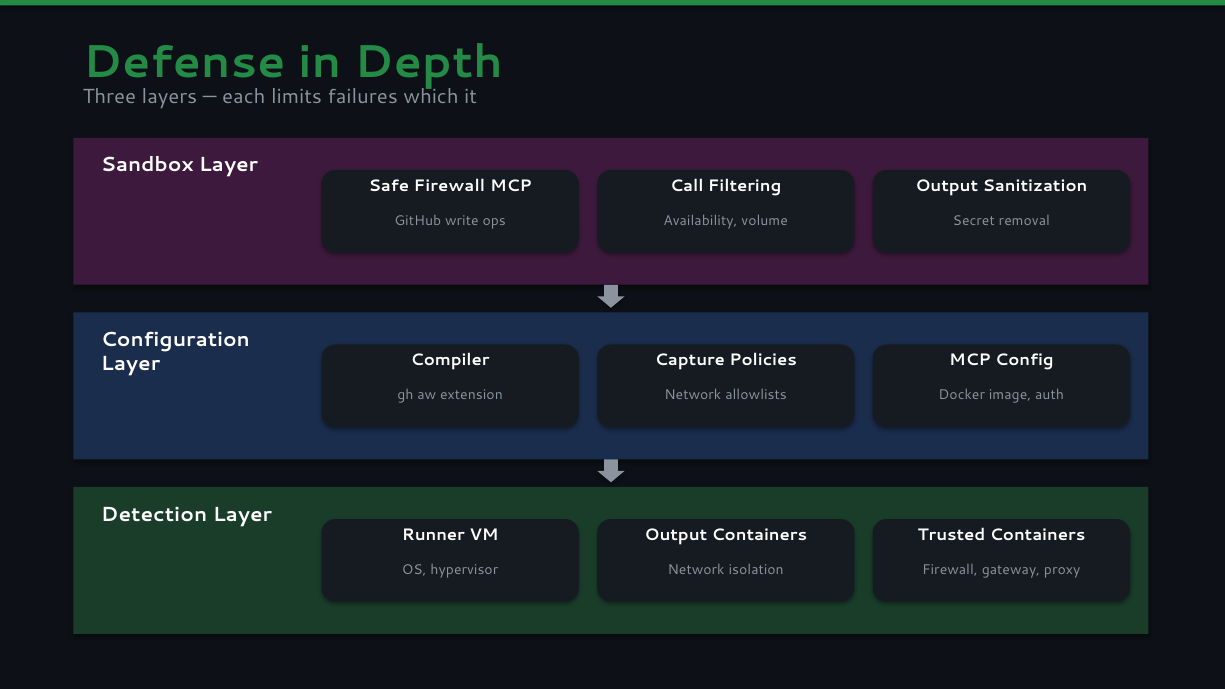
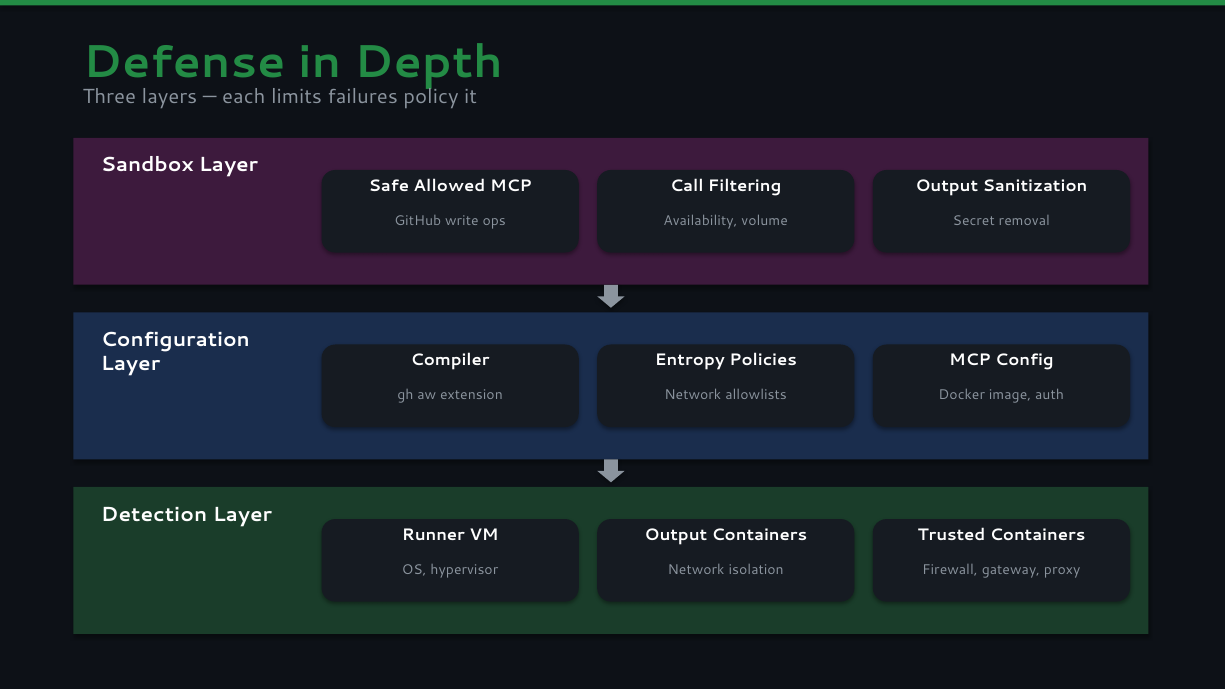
which: which -> policy
Safe Firewall: Firewall -> Allowed
Capture: Capture -> Entropy
